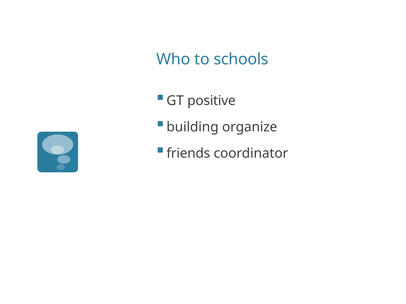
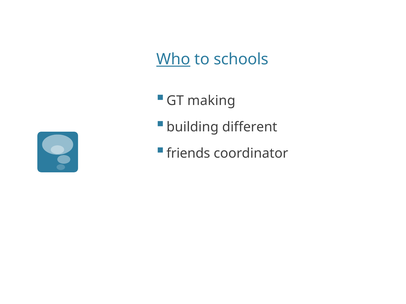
Who underline: none -> present
positive: positive -> making
organize: organize -> different
